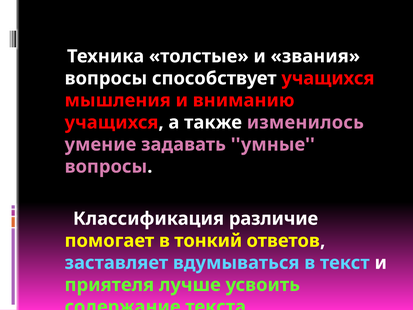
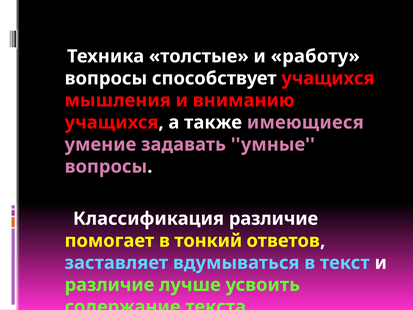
звания: звания -> работу
изменилось: изменилось -> имеющиеся
приятеля at (109, 285): приятеля -> различие
